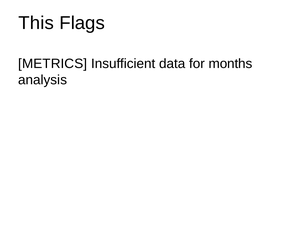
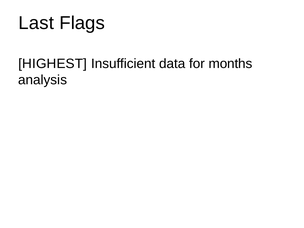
This: This -> Last
METRICS: METRICS -> HIGHEST
